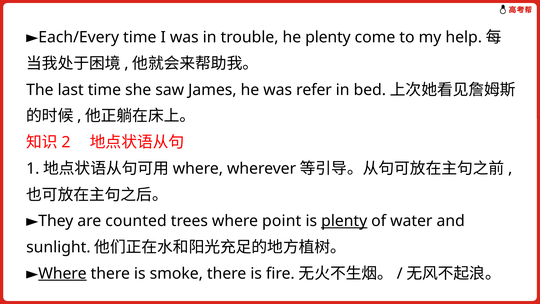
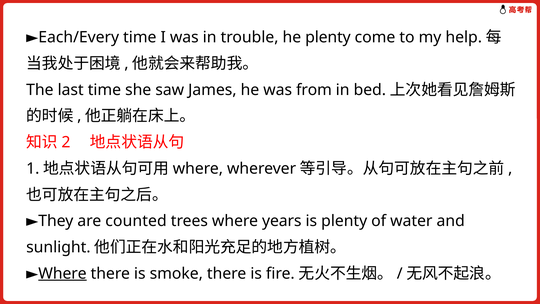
refer: refer -> from
point: point -> years
plenty at (344, 221) underline: present -> none
